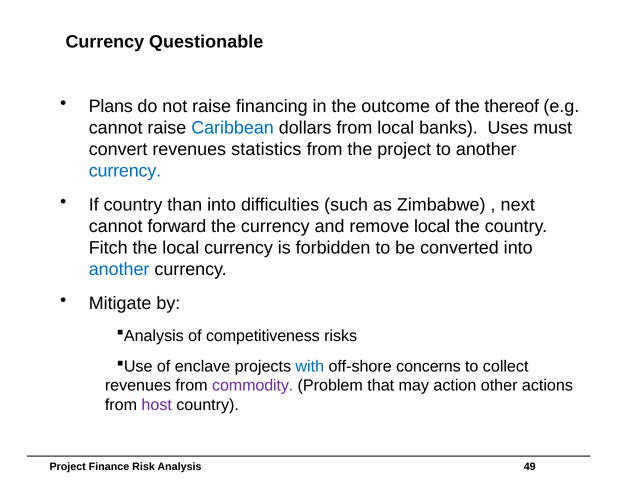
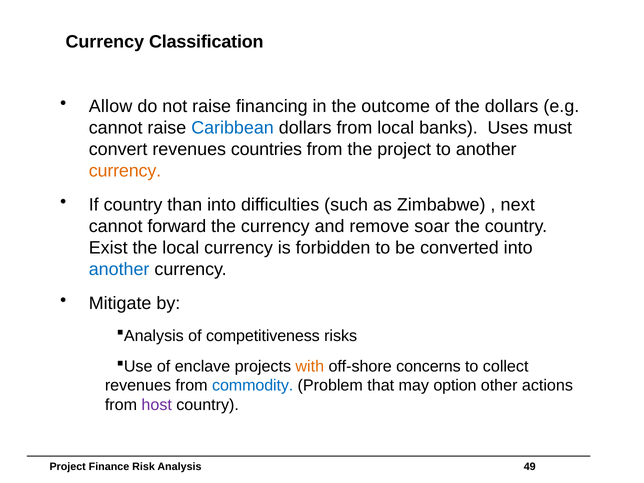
Questionable: Questionable -> Classification
Plans: Plans -> Allow
the thereof: thereof -> dollars
statistics: statistics -> countries
currency at (125, 171) colour: blue -> orange
remove local: local -> soar
Fitch: Fitch -> Exist
with colour: blue -> orange
commodity colour: purple -> blue
action: action -> option
